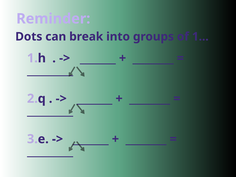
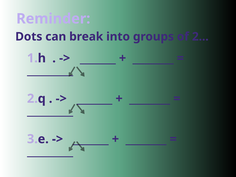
1: 1 -> 2
